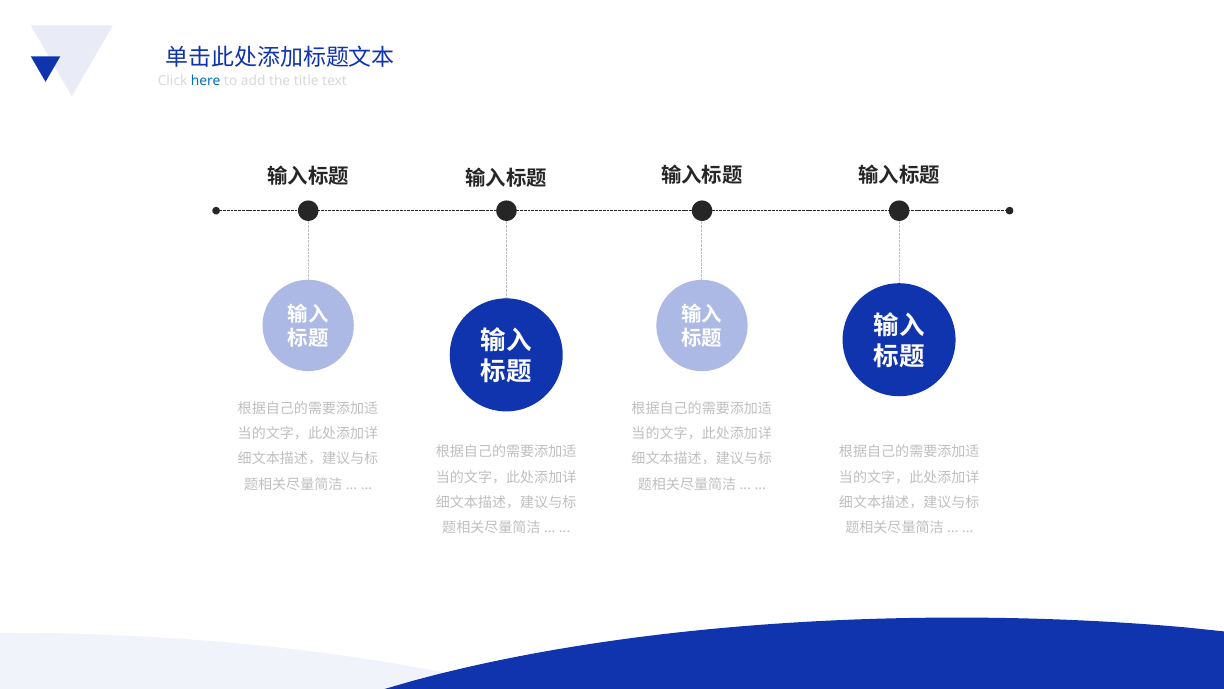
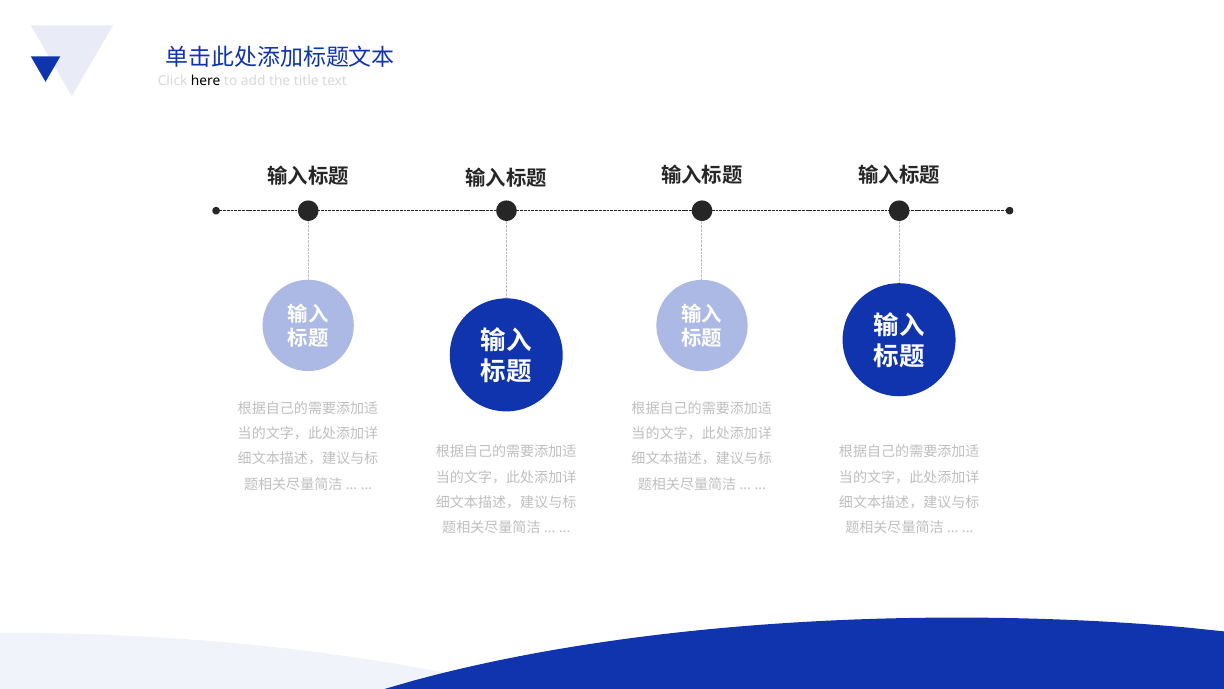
here colour: blue -> black
